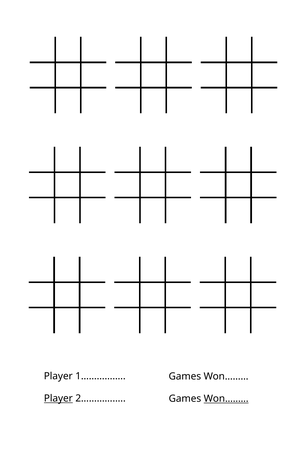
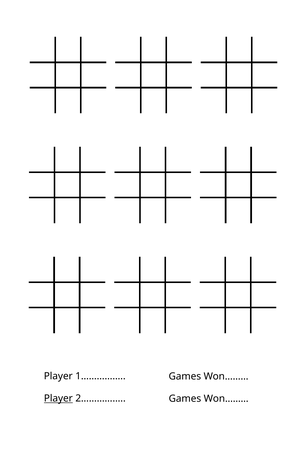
Won……… at (226, 399) underline: present -> none
